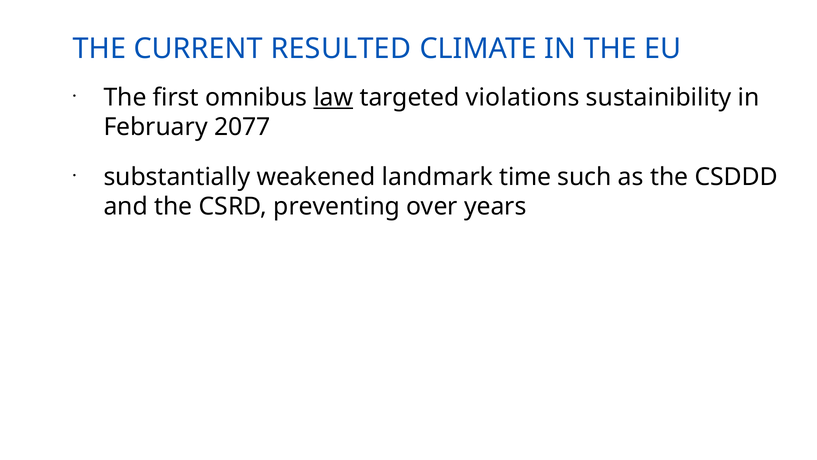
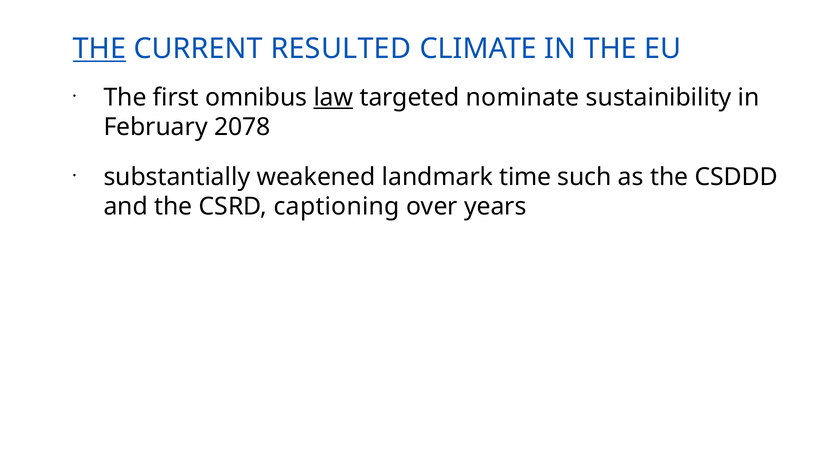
THE at (100, 49) underline: none -> present
violations: violations -> nominate
2077: 2077 -> 2078
preventing: preventing -> captioning
